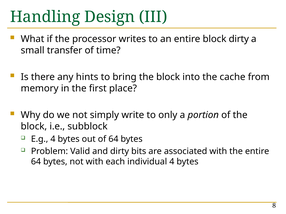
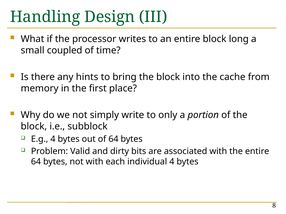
block dirty: dirty -> long
transfer: transfer -> coupled
